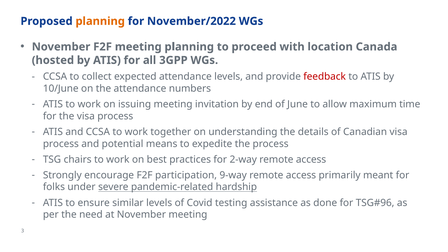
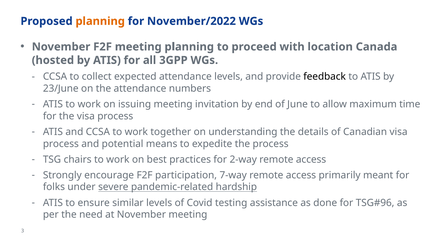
feedback colour: red -> black
10/June: 10/June -> 23/June
9-way: 9-way -> 7-way
